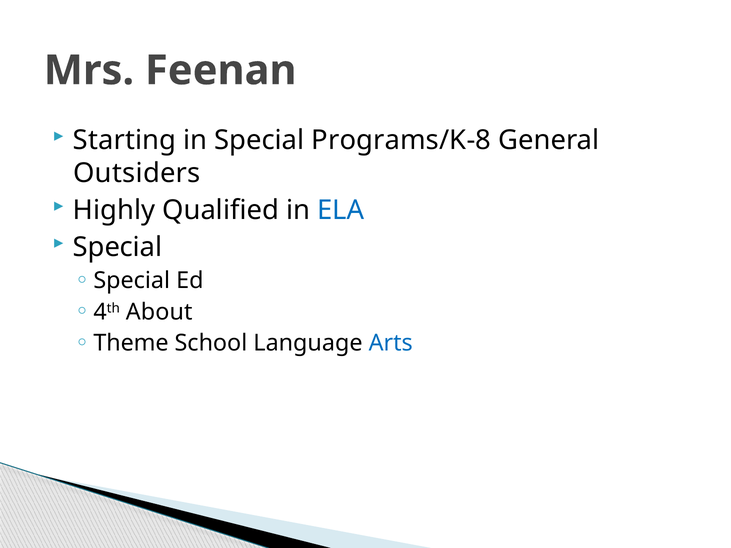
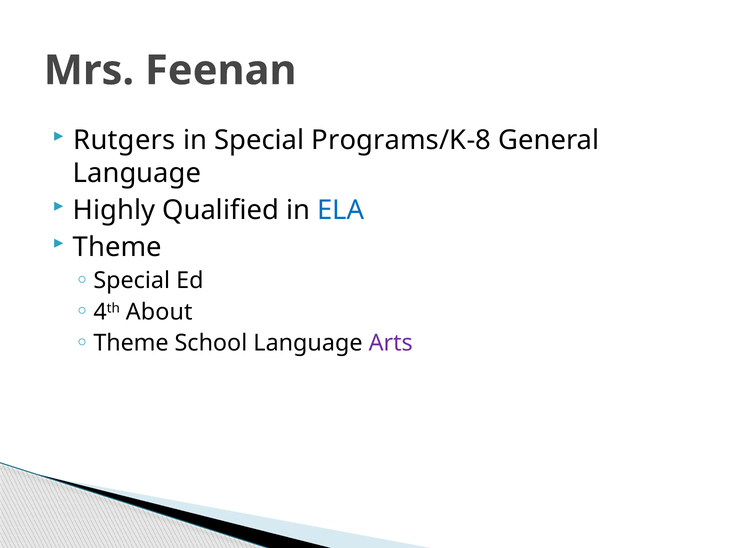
Starting: Starting -> Rutgers
Outsiders at (137, 173): Outsiders -> Language
Special at (118, 247): Special -> Theme
Arts colour: blue -> purple
